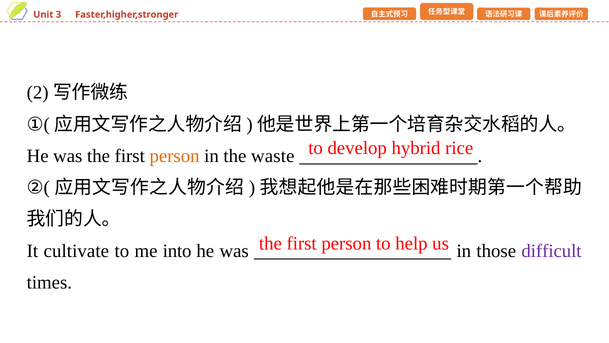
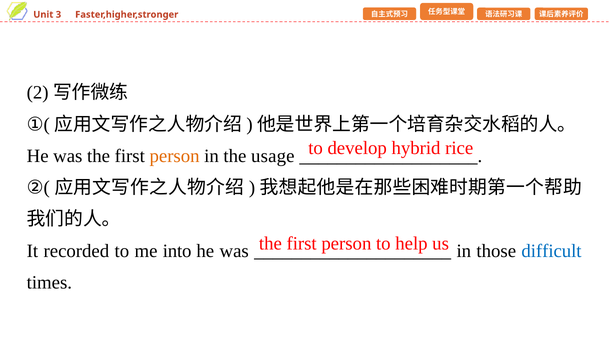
waste: waste -> usage
cultivate: cultivate -> recorded
difficult colour: purple -> blue
